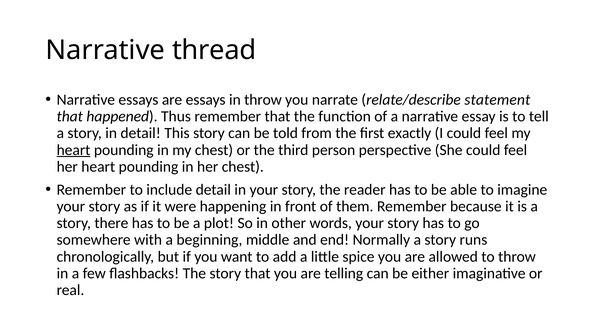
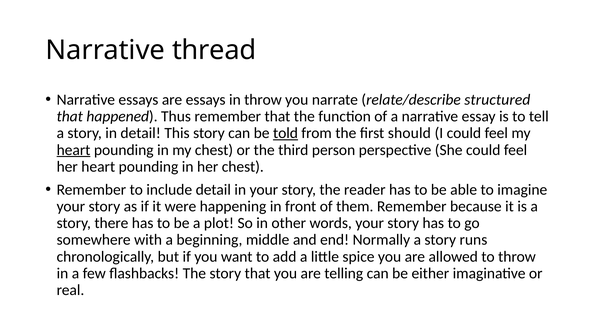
statement: statement -> structured
told underline: none -> present
exactly: exactly -> should
